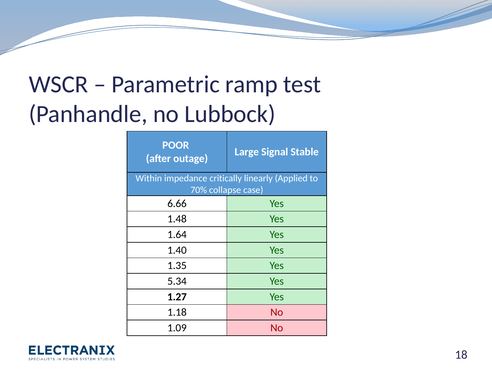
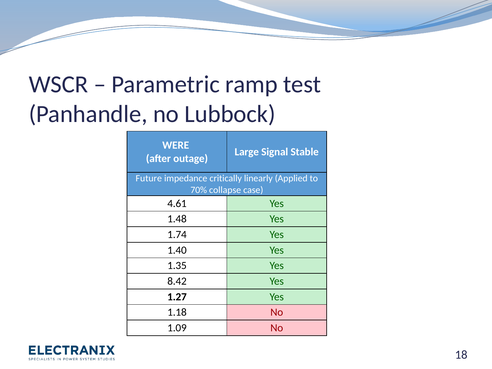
POOR: POOR -> WERE
Within: Within -> Future
6.66: 6.66 -> 4.61
1.64: 1.64 -> 1.74
5.34: 5.34 -> 8.42
